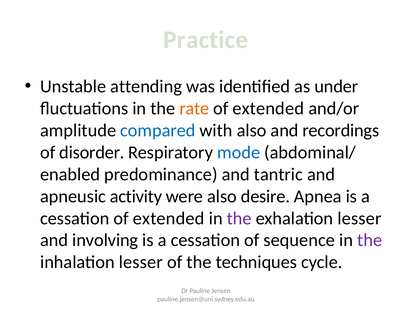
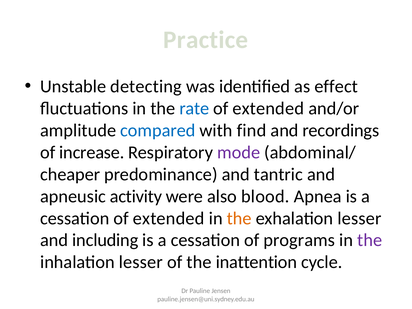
attending: attending -> detecting
under: under -> effect
rate colour: orange -> blue
with also: also -> find
disorder: disorder -> increase
mode colour: blue -> purple
enabled: enabled -> cheaper
desire: desire -> blood
the at (239, 218) colour: purple -> orange
involving: involving -> including
sequence: sequence -> programs
techniques: techniques -> inattention
